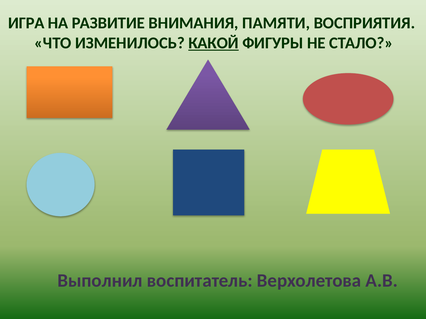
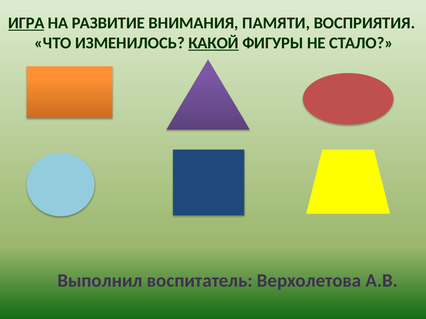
ИГРА underline: none -> present
